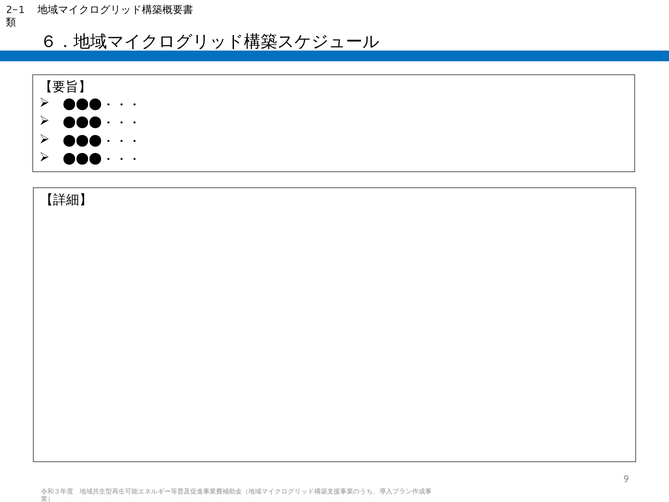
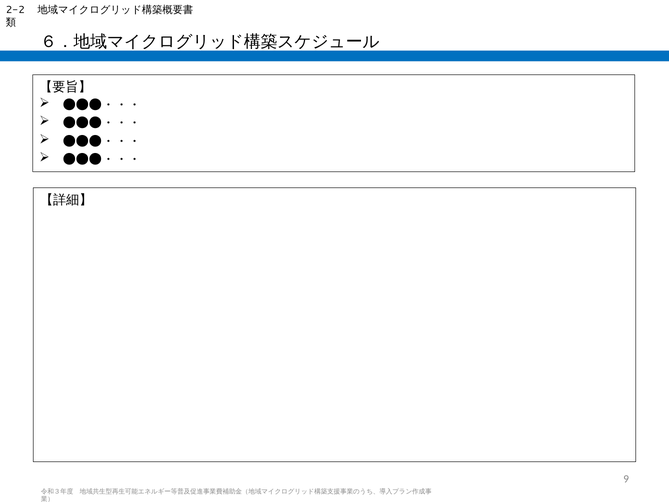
2-1: 2-1 -> 2-2
